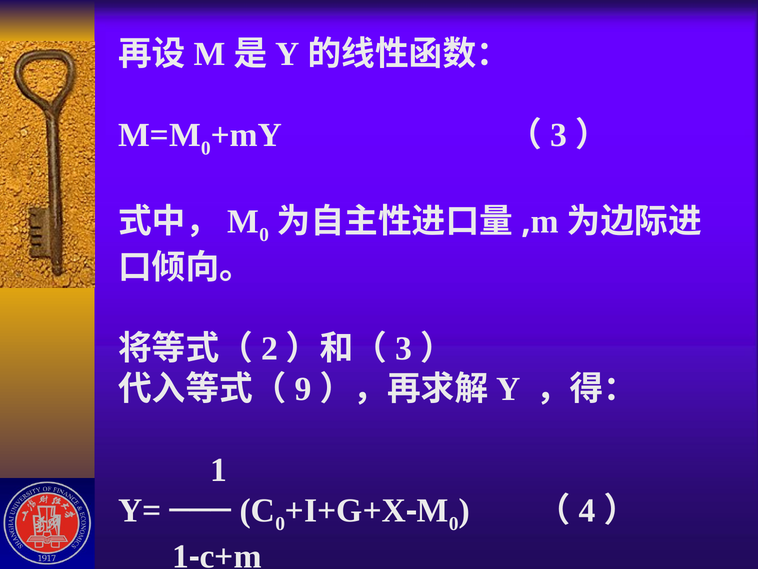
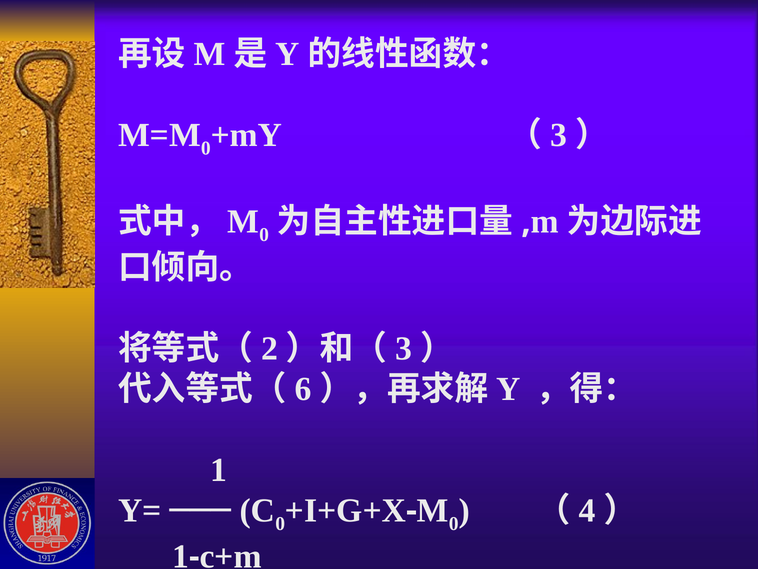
9: 9 -> 6
